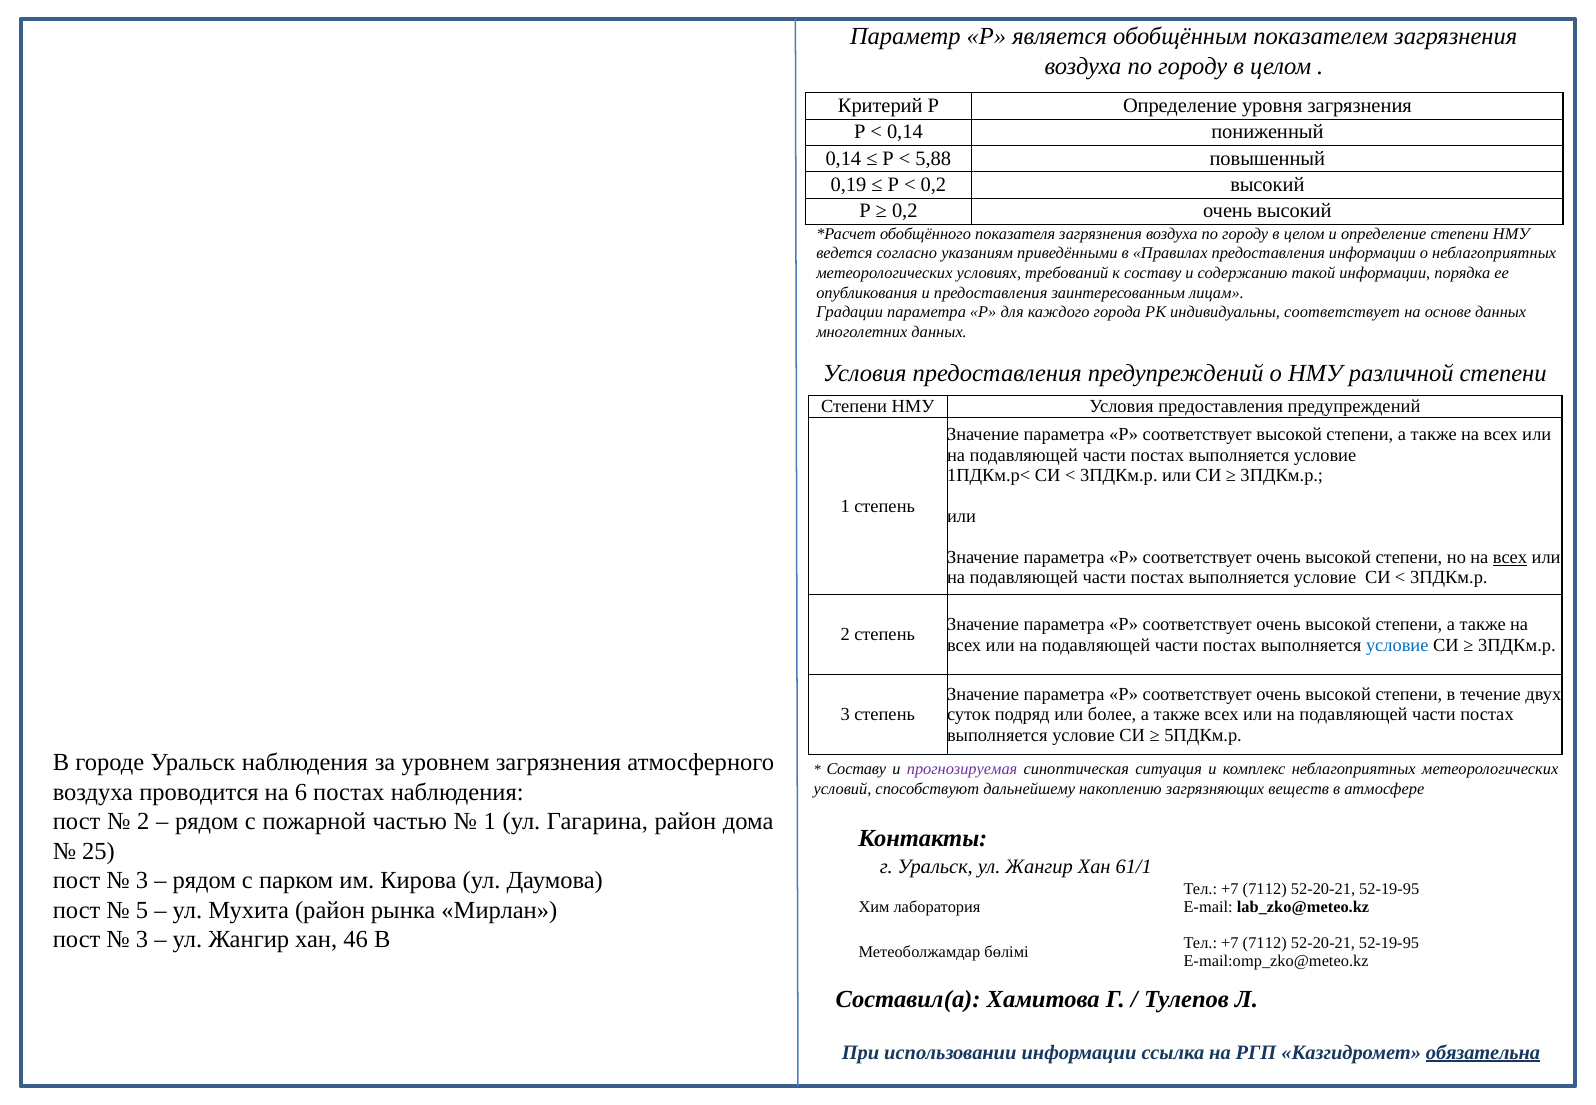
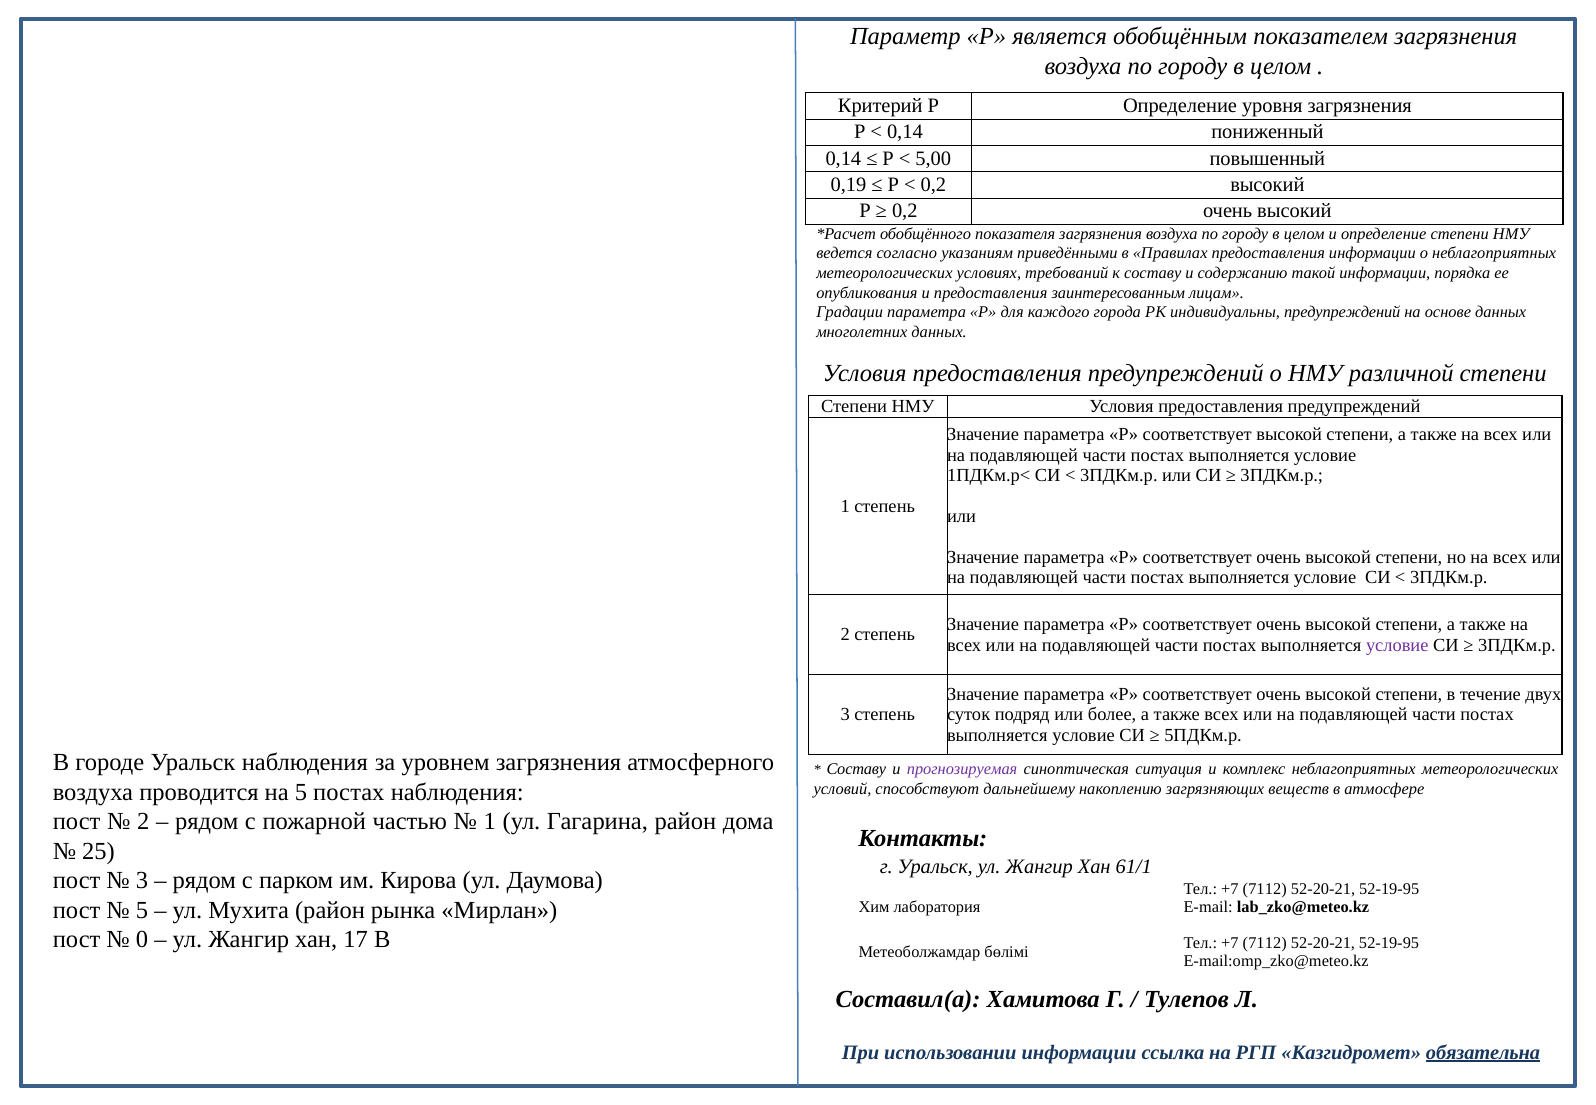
5,88: 5,88 -> 5,00
индивидуальны соответствует: соответствует -> предупреждений
всех at (1510, 557) underline: present -> none
условие at (1397, 645) colour: blue -> purple
на 6: 6 -> 5
3 at (142, 940): 3 -> 0
46: 46 -> 17
